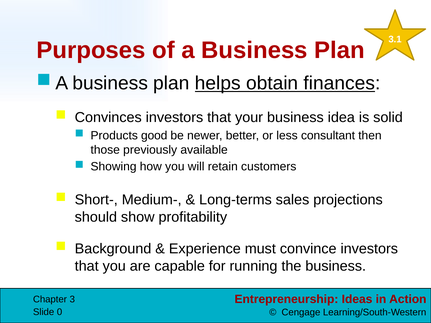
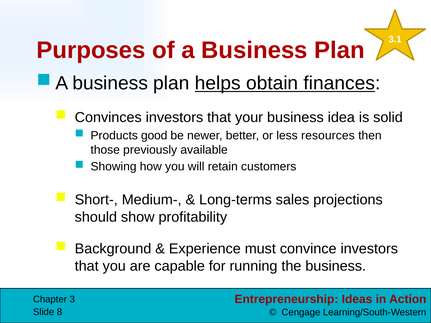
consultant: consultant -> resources
0: 0 -> 8
